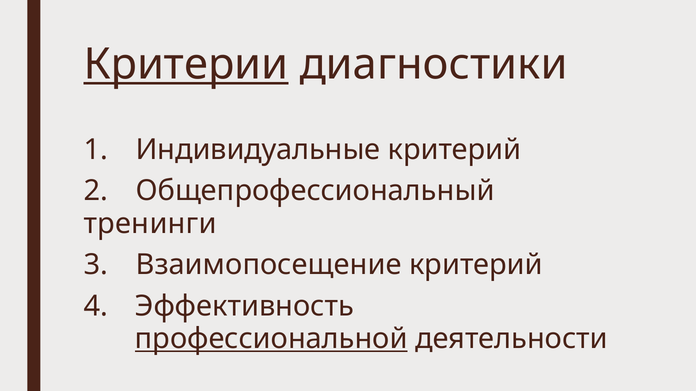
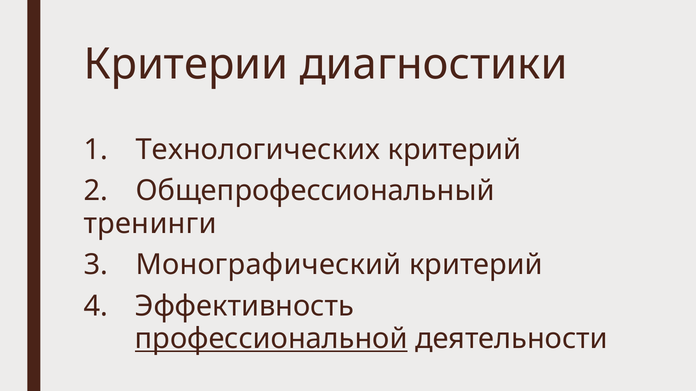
Критерии underline: present -> none
Индивидуальные: Индивидуальные -> Технологических
Взаимопосещение: Взаимопосещение -> Монографический
